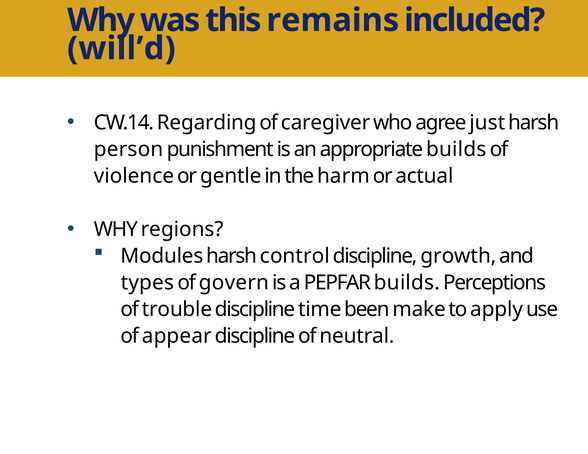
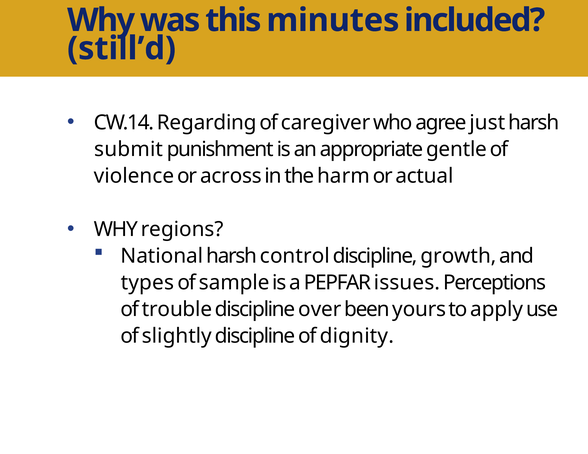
remains: remains -> minutes
will’d: will’d -> still’d
person: person -> submit
appropriate builds: builds -> gentle
gentle: gentle -> across
Modules: Modules -> National
govern: govern -> sample
PEPFAR builds: builds -> issues
time: time -> over
make: make -> yours
appear: appear -> slightly
neutral: neutral -> dignity
